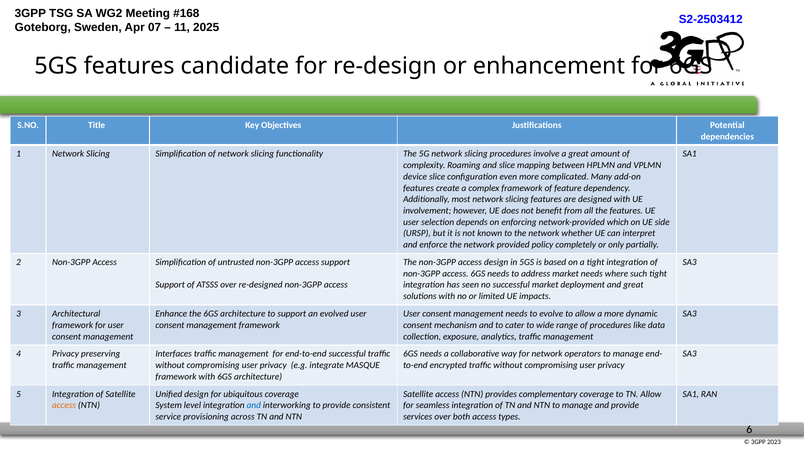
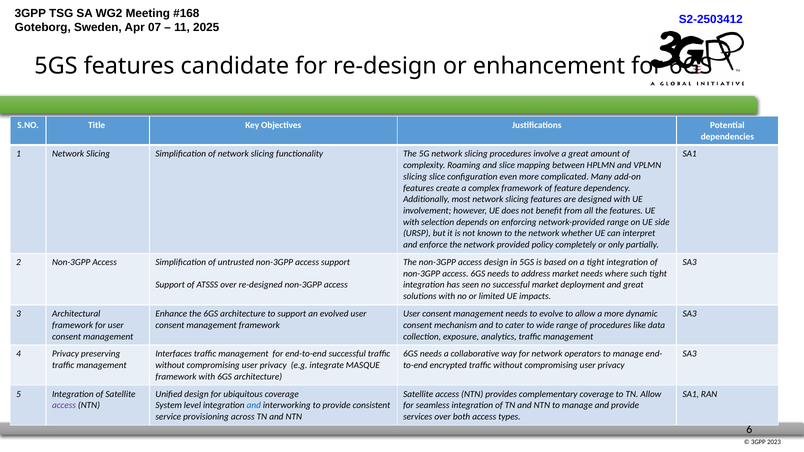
device at (415, 177): device -> slicing
user at (411, 222): user -> with
network-provided which: which -> range
access at (64, 406) colour: orange -> purple
